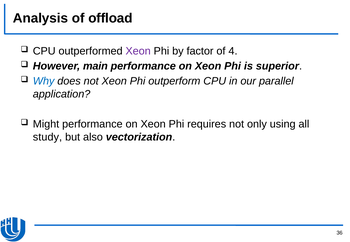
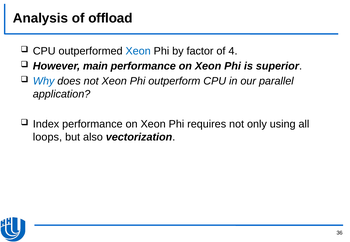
Xeon at (138, 51) colour: purple -> blue
Might: Might -> Index
study: study -> loops
